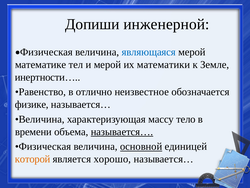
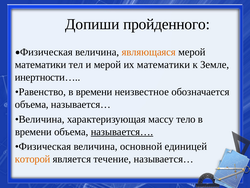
инженерной: инженерной -> пройденного
являющаяся colour: blue -> orange
математике at (41, 64): математике -> математики
Равенство в отлично: отлично -> времени
физике at (32, 104): физике -> объема
основной underline: present -> none
хорошо: хорошо -> течение
